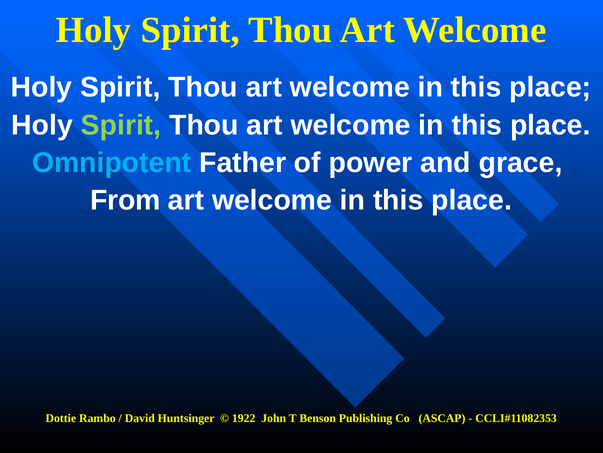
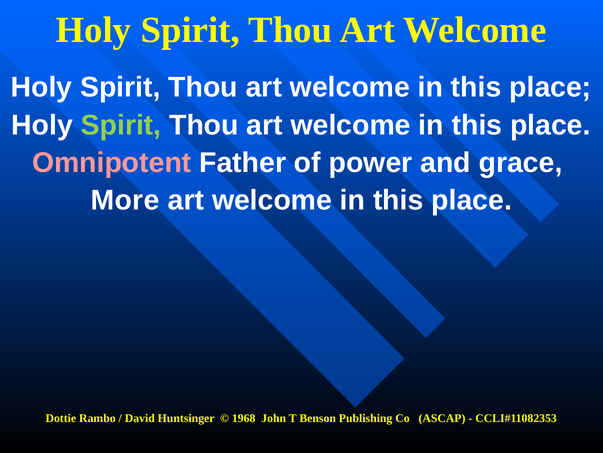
Omnipotent colour: light blue -> pink
From: From -> More
1922: 1922 -> 1968
